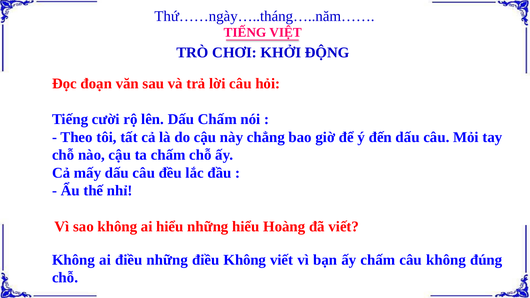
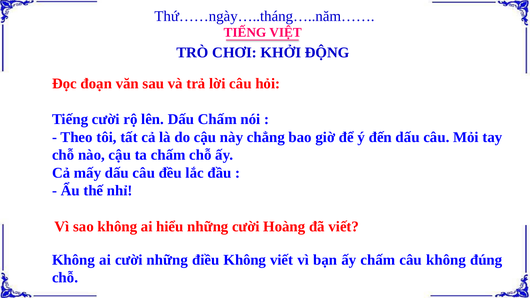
những hiểu: hiểu -> cười
ai điều: điều -> cười
